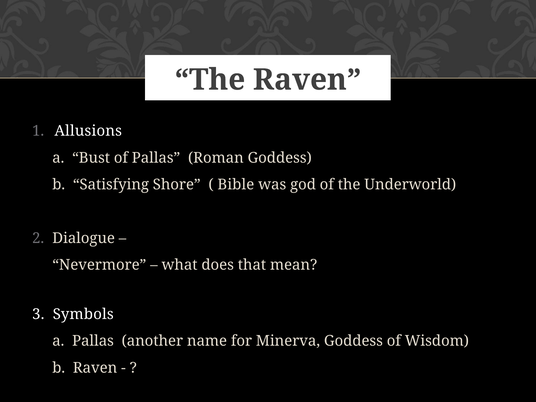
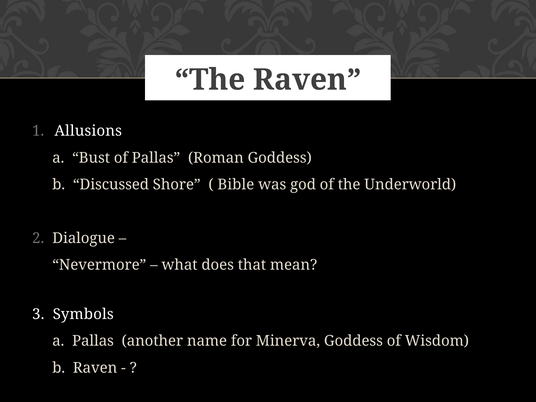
Satisfying: Satisfying -> Discussed
